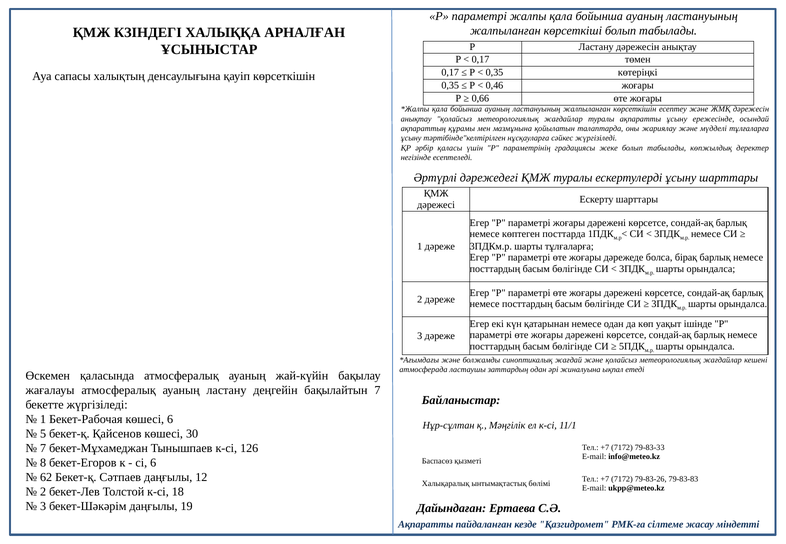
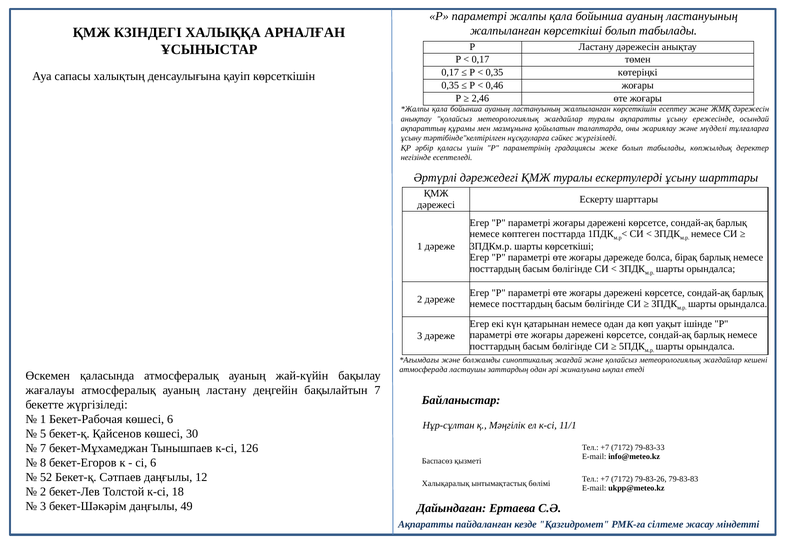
0,66: 0,66 -> 2,46
шарты тұлғаларға: тұлғаларға -> көрсеткіші
62: 62 -> 52
19: 19 -> 49
